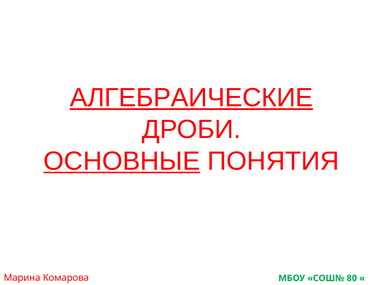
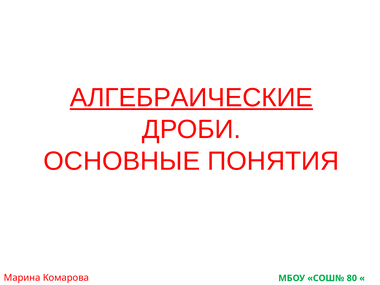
ОСНОВНЫЕ underline: present -> none
